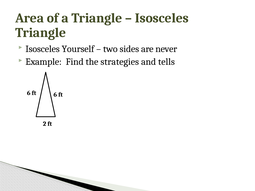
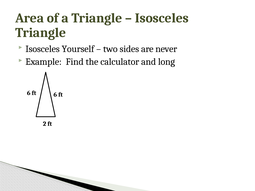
strategies: strategies -> calculator
tells: tells -> long
